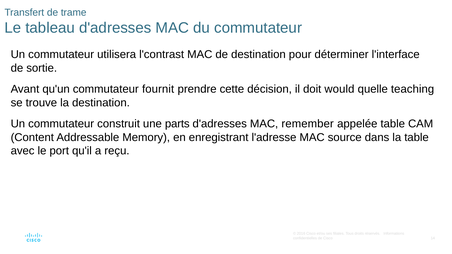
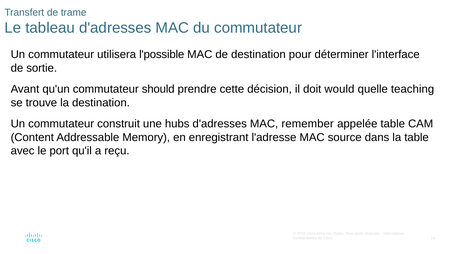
l'contrast: l'contrast -> l'possible
fournit: fournit -> should
parts: parts -> hubs
